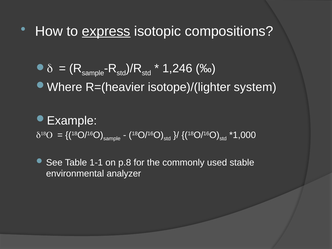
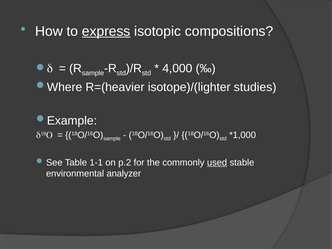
1,246: 1,246 -> 4,000
system: system -> studies
p.8: p.8 -> p.2
used underline: none -> present
